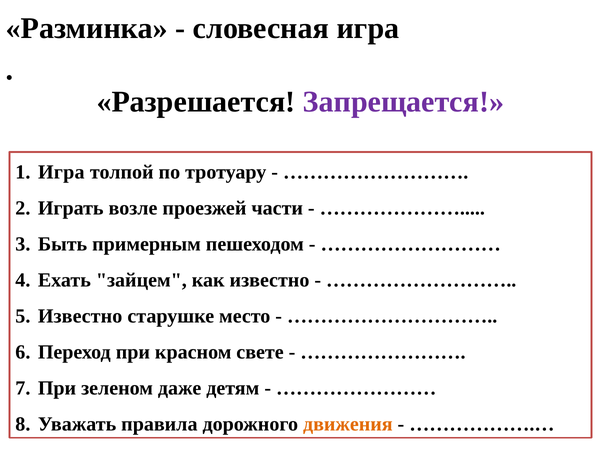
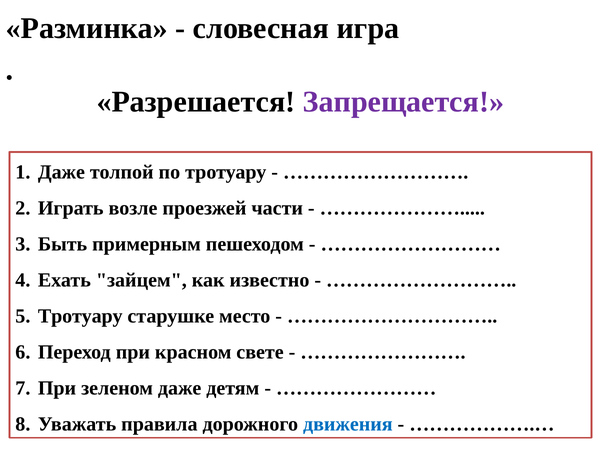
Игра at (61, 172): Игра -> Даже
Известно at (80, 316): Известно -> Тротуару
движения colour: orange -> blue
